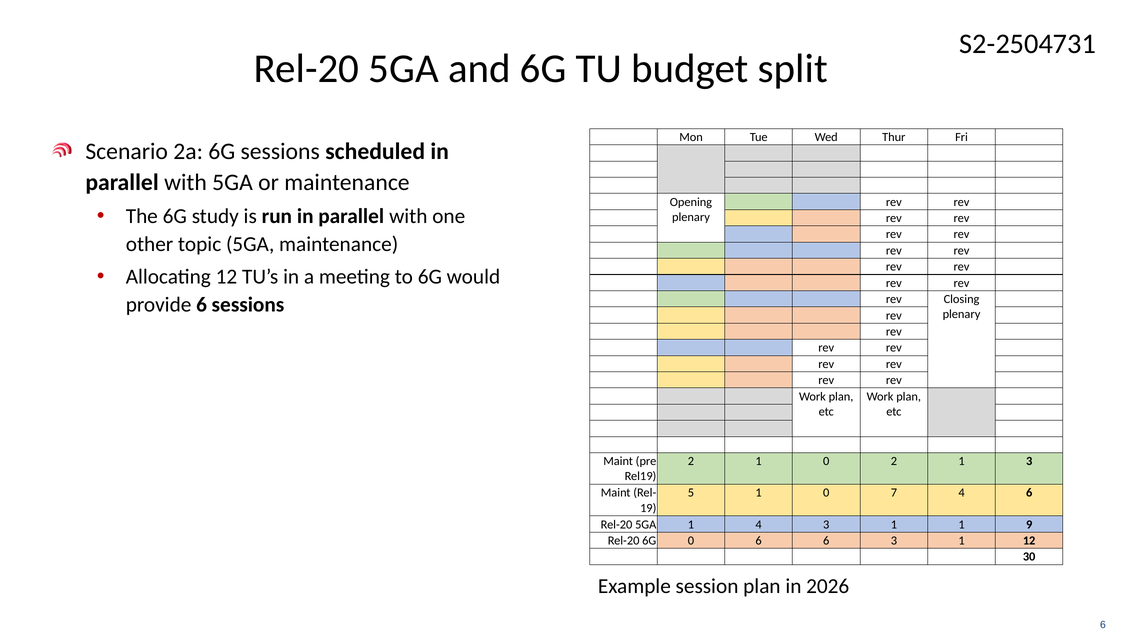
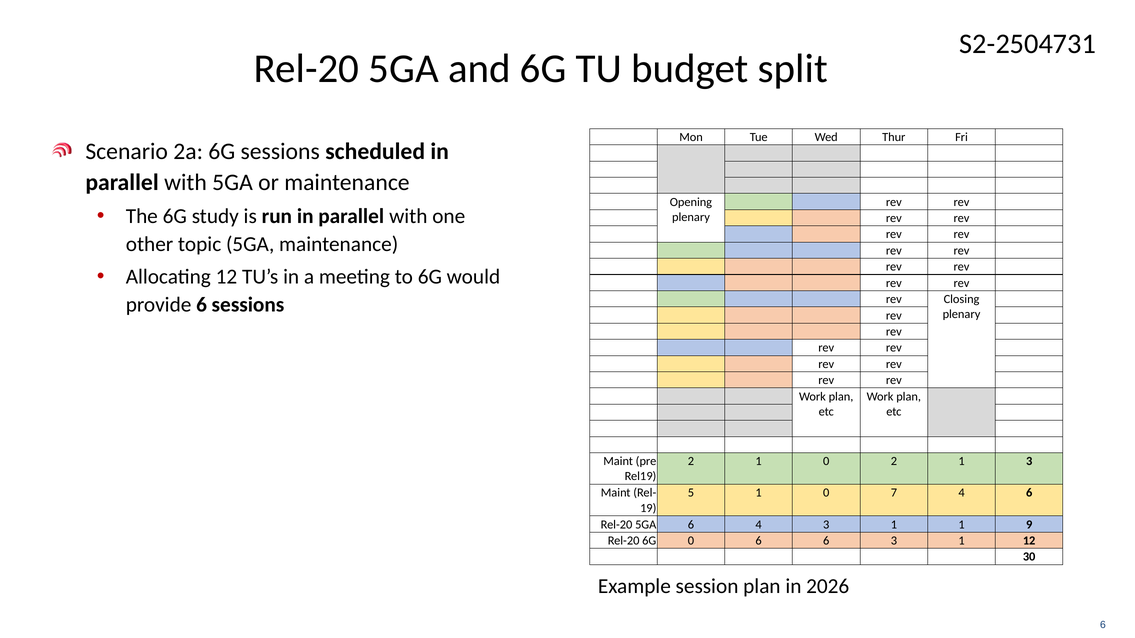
5GA 1: 1 -> 6
